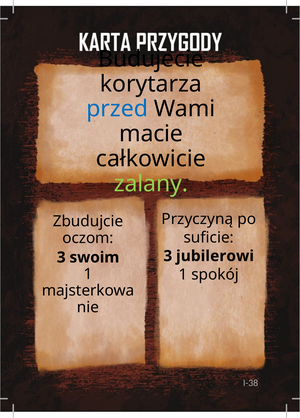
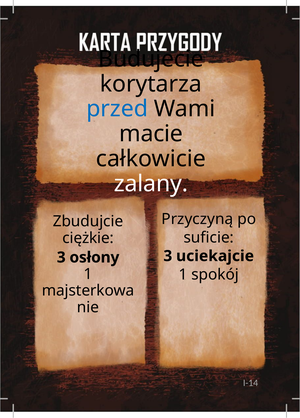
zalany colour: light green -> white
oczom: oczom -> ciężkie
jubilerowi: jubilerowi -> uciekajcie
swoim: swoim -> osłony
I-38: I-38 -> I-14
